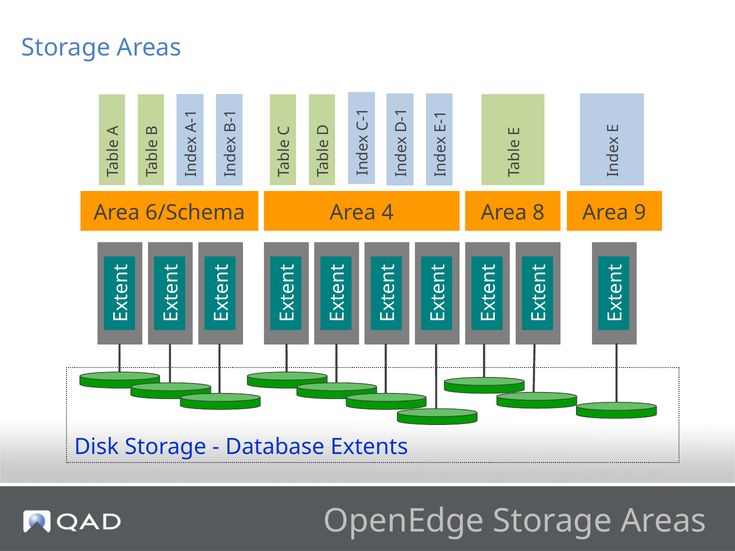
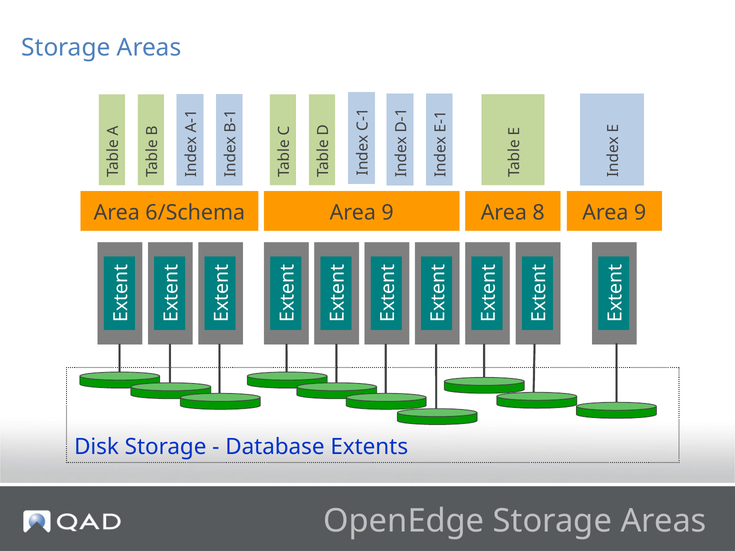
6/Schema Area 4: 4 -> 9
